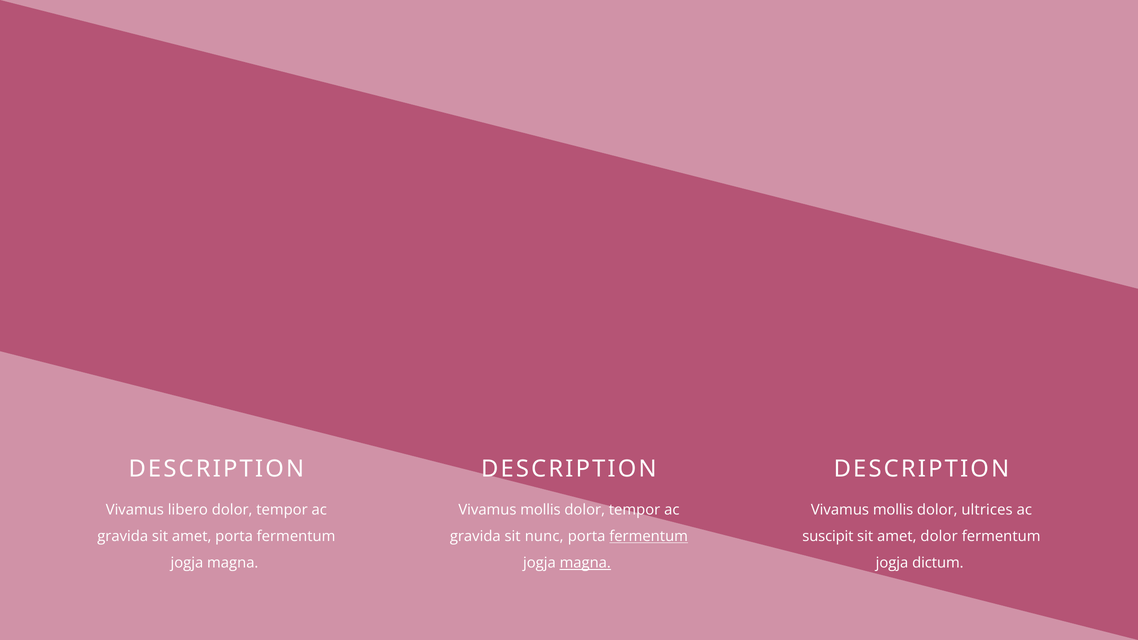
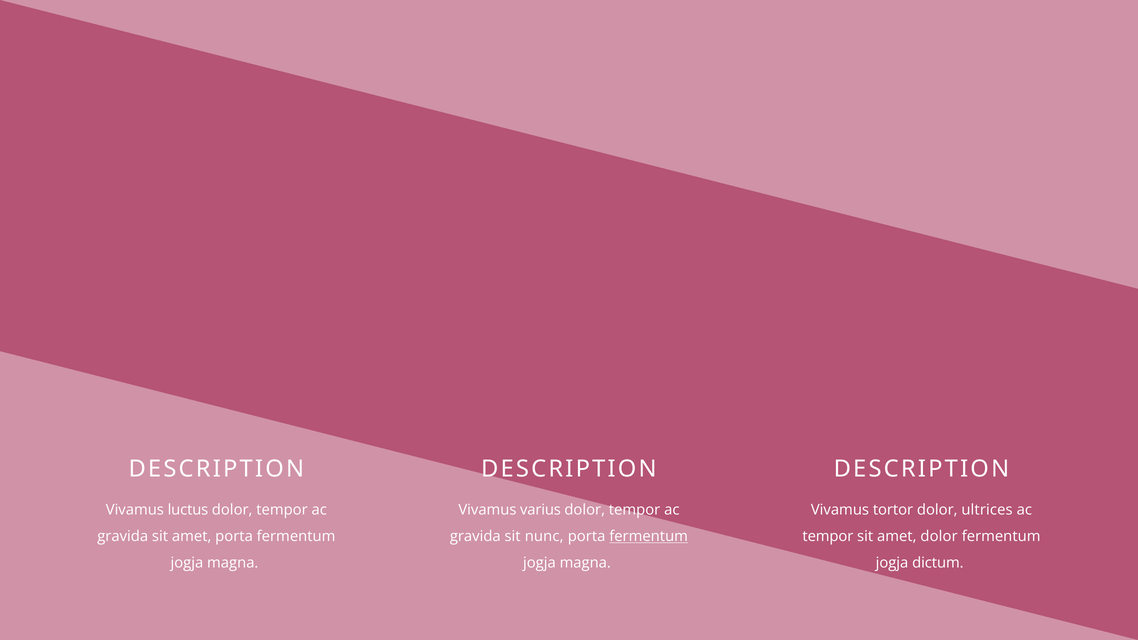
libero: libero -> luctus
mollis at (540, 510): mollis -> varius
mollis at (893, 510): mollis -> tortor
suscipit at (828, 536): suscipit -> tempor
magna at (585, 563) underline: present -> none
